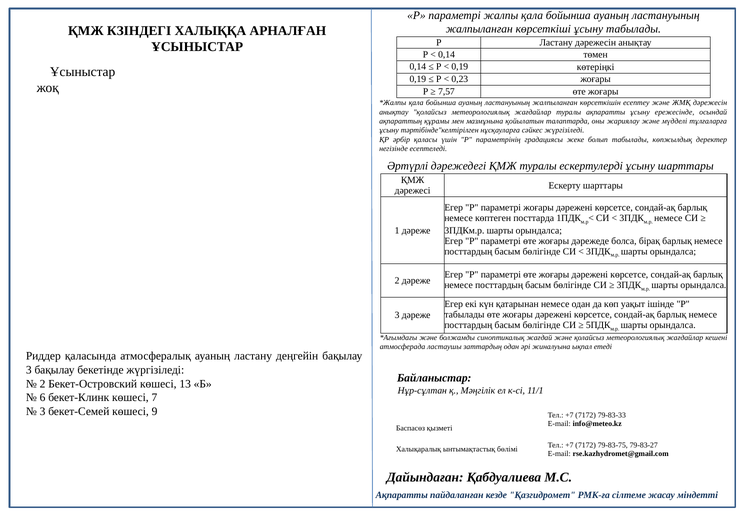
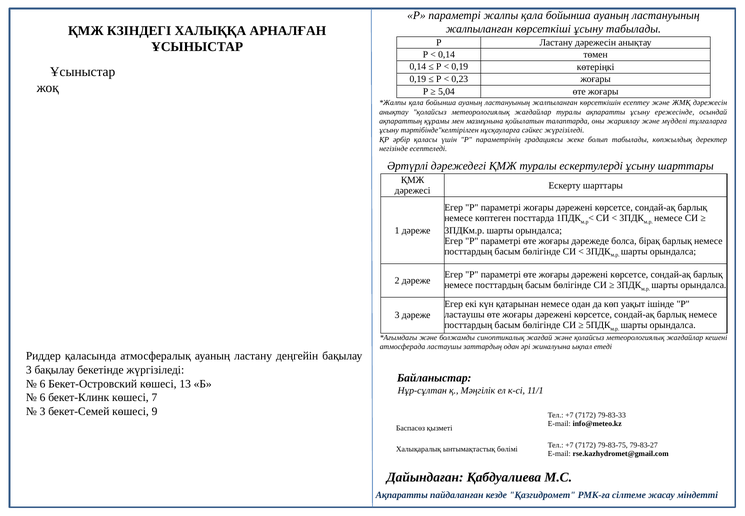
7,57: 7,57 -> 5,04
табылады at (464, 314): табылады -> ластаушы
2 at (43, 384): 2 -> 6
